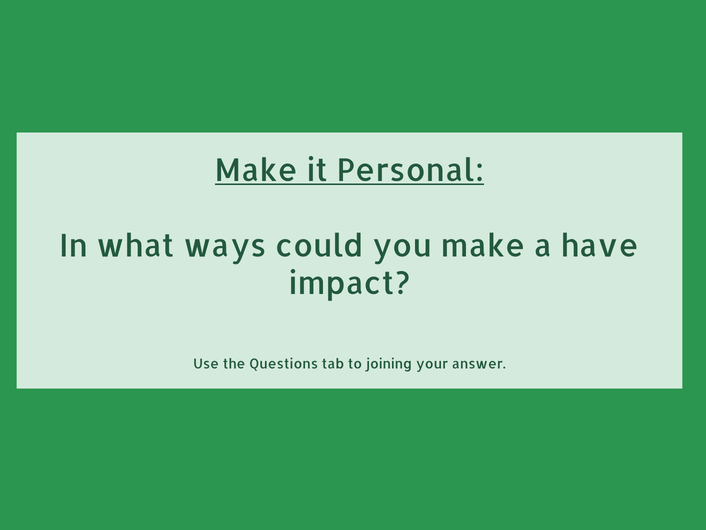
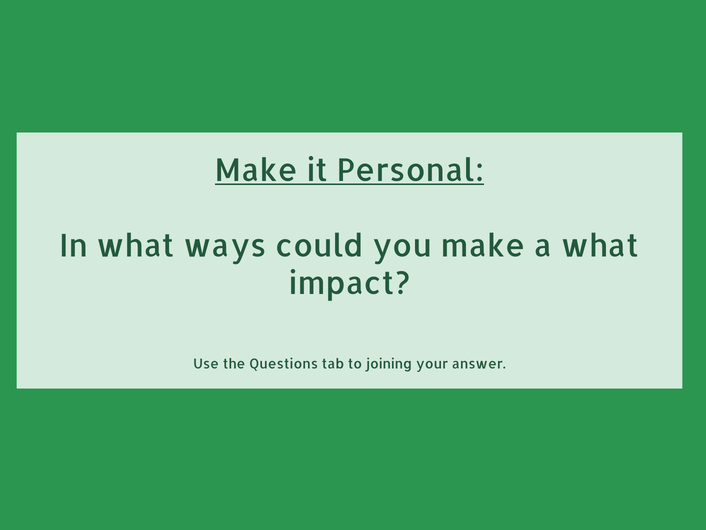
a have: have -> what
